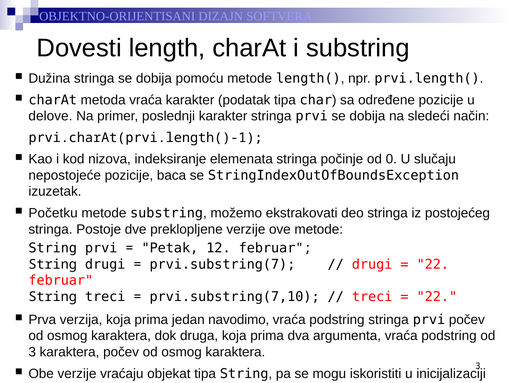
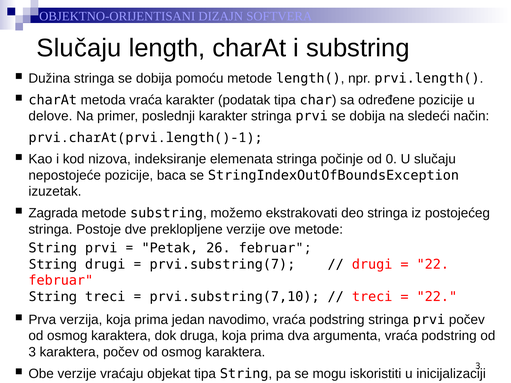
Dovesti at (79, 48): Dovesti -> Slučaju
Početku: Početku -> Zagrada
12: 12 -> 26
